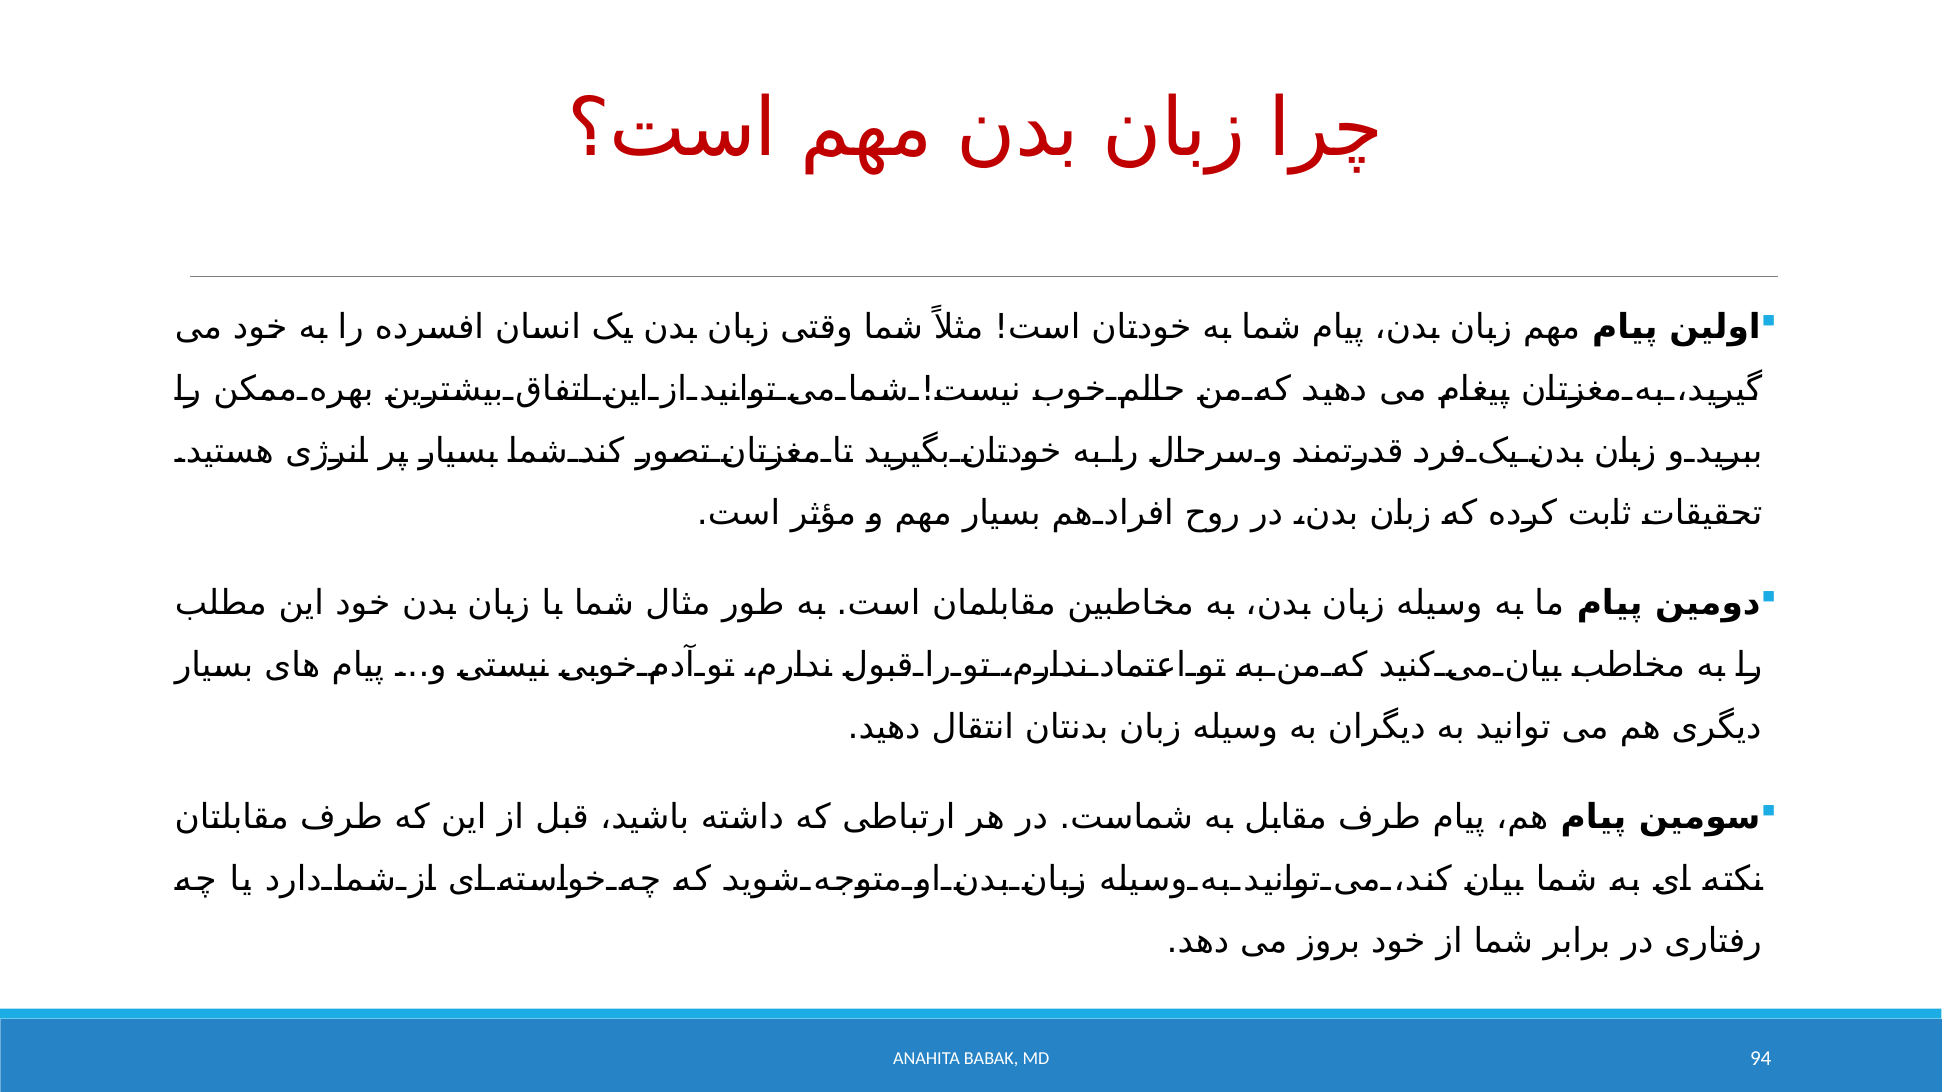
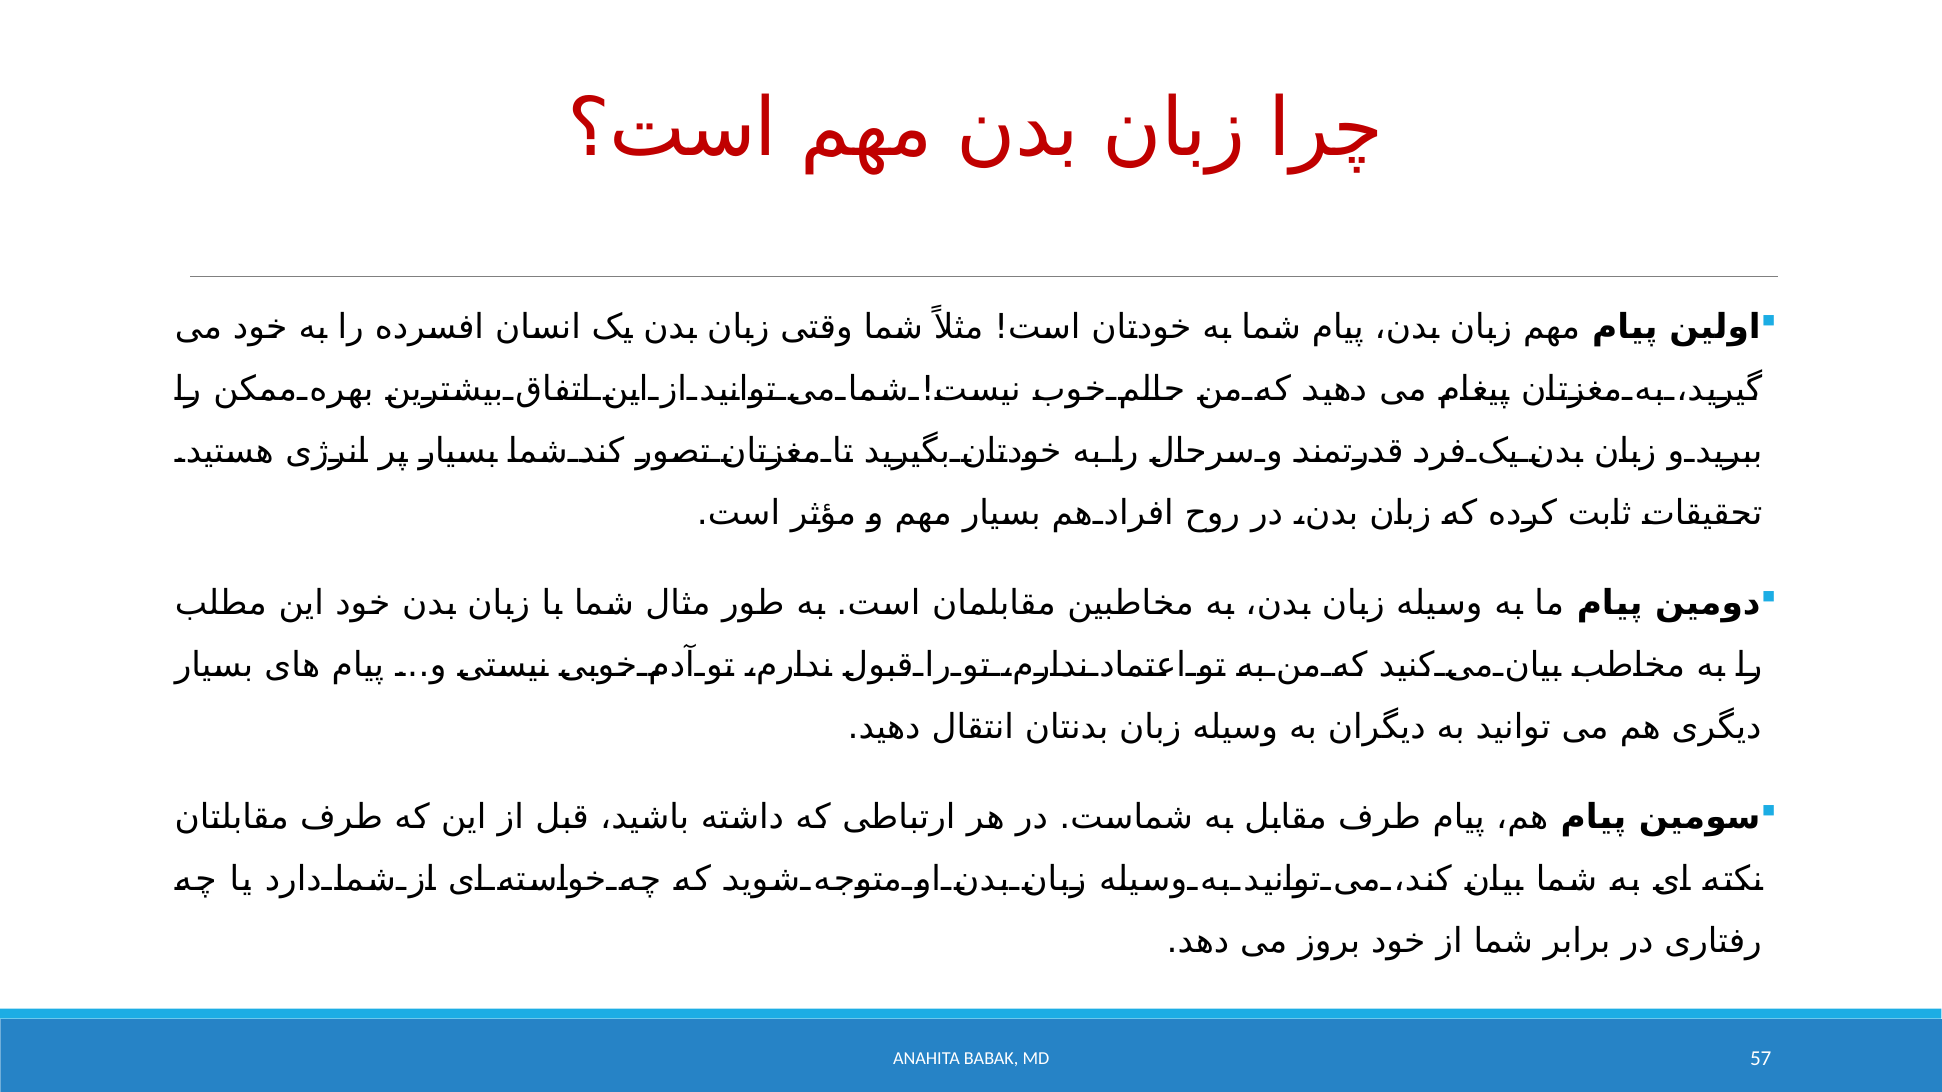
94: 94 -> 57
